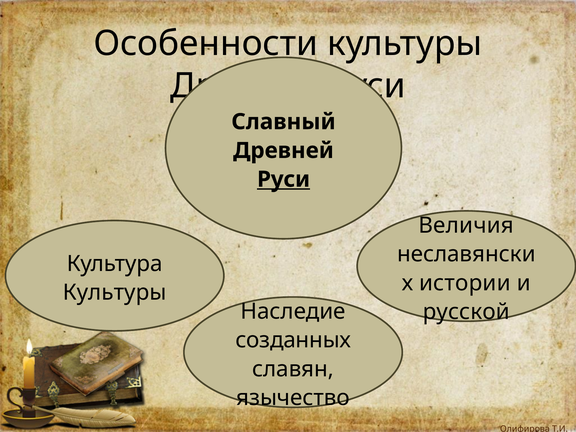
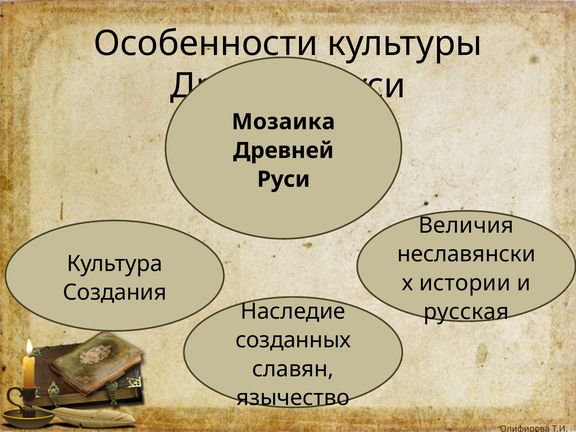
Славный: Славный -> Мозаика
Руси at (284, 179) underline: present -> none
Культуры at (115, 293): Культуры -> Создания
русской: русской -> русская
